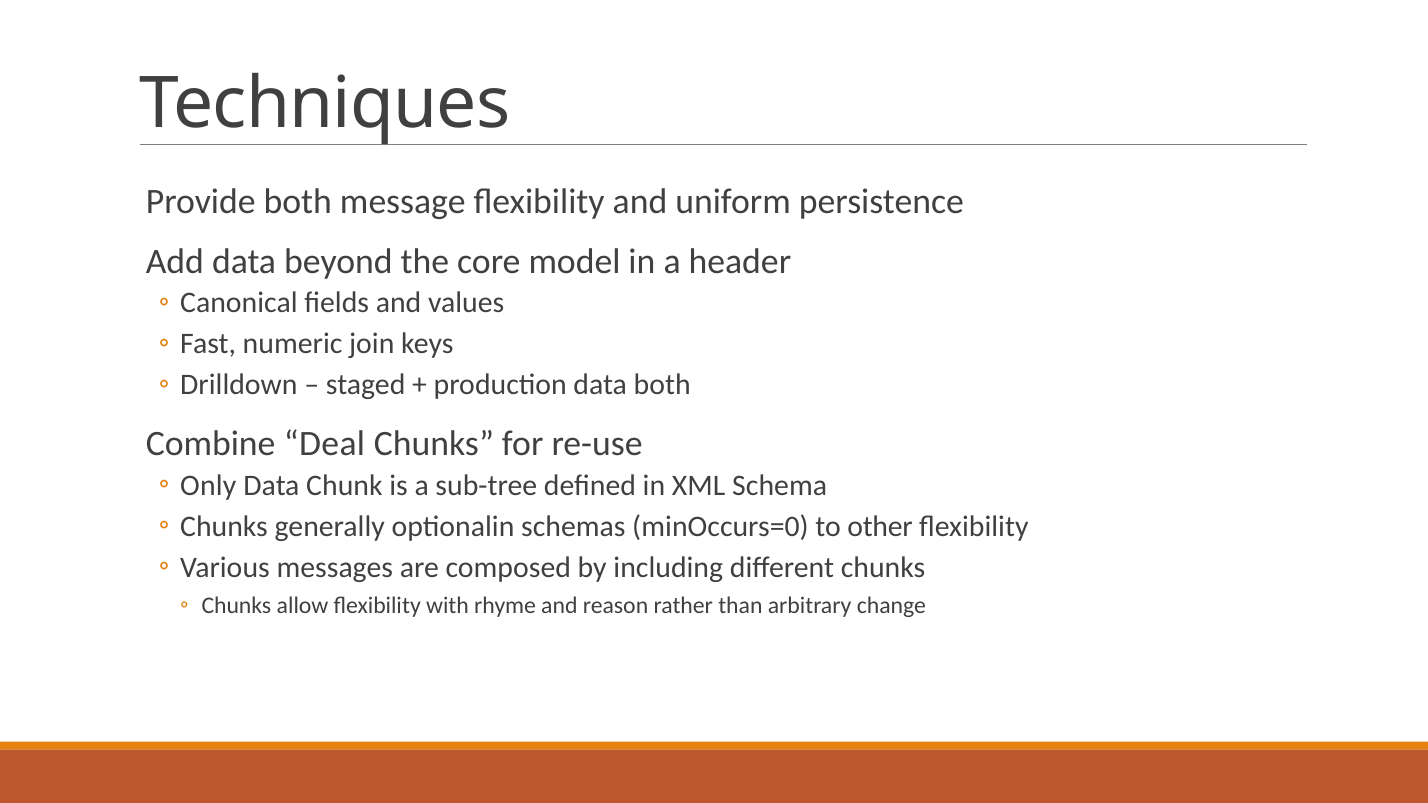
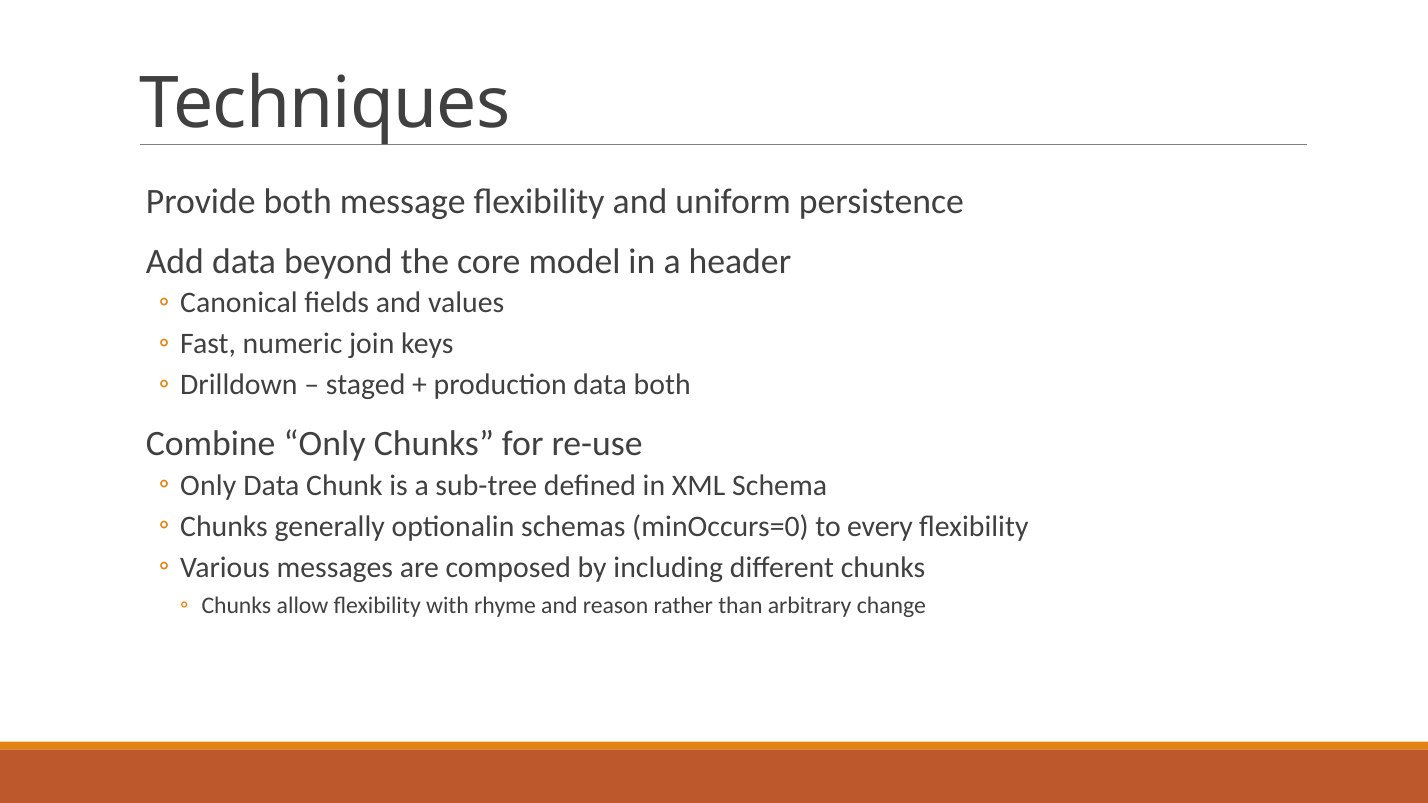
Combine Deal: Deal -> Only
other: other -> every
